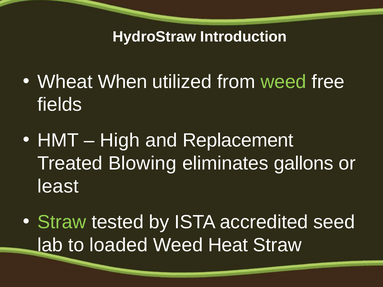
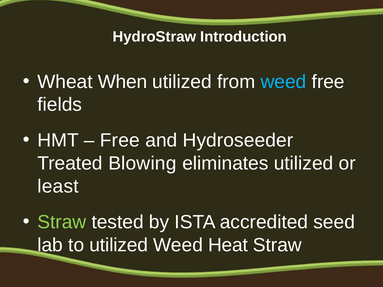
weed at (284, 82) colour: light green -> light blue
High at (120, 141): High -> Free
Replacement: Replacement -> Hydroseeder
eliminates gallons: gallons -> utilized
to loaded: loaded -> utilized
